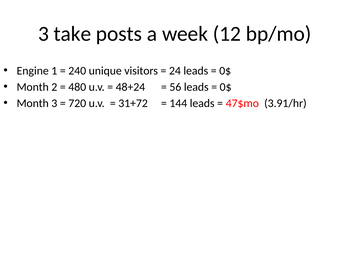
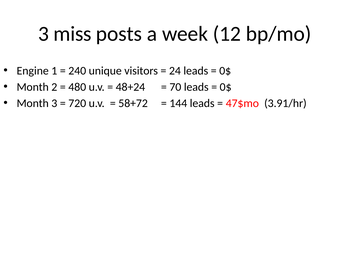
take: take -> miss
56: 56 -> 70
31+72: 31+72 -> 58+72
